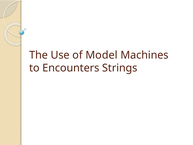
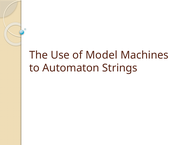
Encounters: Encounters -> Automaton
